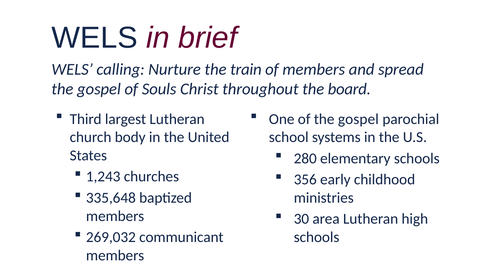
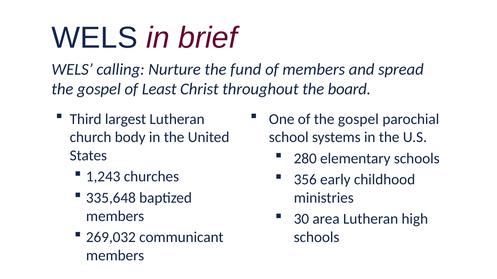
train: train -> fund
Souls: Souls -> Least
